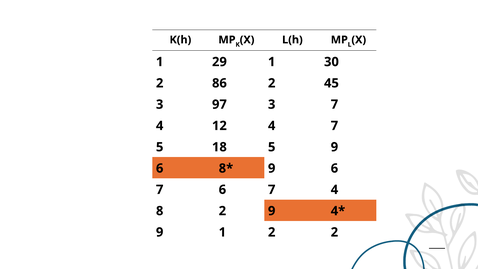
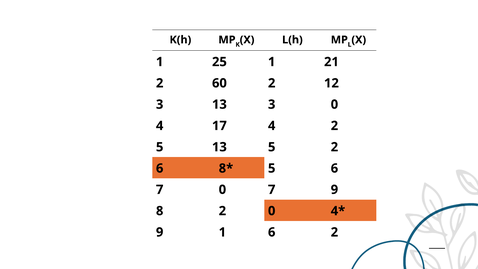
29: 29 -> 25
30: 30 -> 21
86: 86 -> 60
45: 45 -> 12
3 97: 97 -> 13
3 7: 7 -> 0
12: 12 -> 17
4 7: 7 -> 2
5 18: 18 -> 13
5 9: 9 -> 2
9 at (272, 168): 9 -> 5
7 6: 6 -> 0
4 at (334, 190): 4 -> 9
2 9: 9 -> 0
1 2: 2 -> 6
